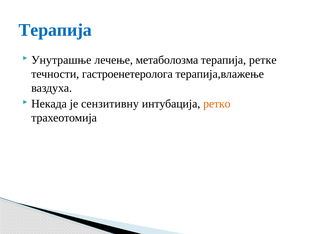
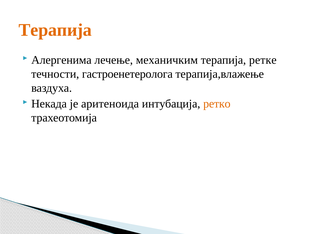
Терапија at (55, 30) colour: blue -> orange
Унутрашње: Унутрашње -> Алергенима
метаболозма: метаболозма -> механичким
сензитивну: сензитивну -> аритеноида
